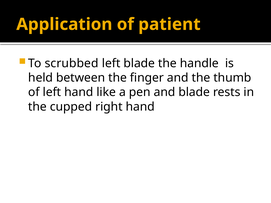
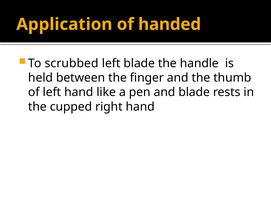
patient: patient -> handed
